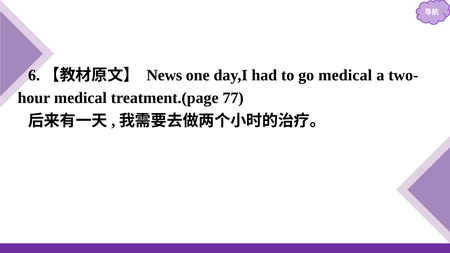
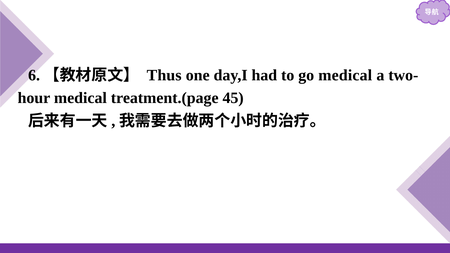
News: News -> Thus
77: 77 -> 45
